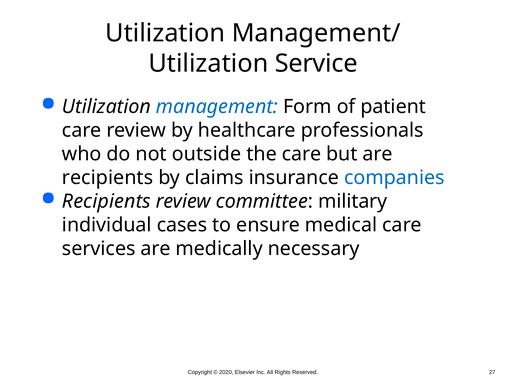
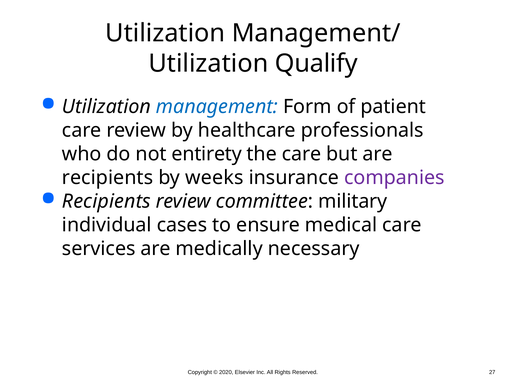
Service: Service -> Qualify
outside: outside -> entirety
claims: claims -> weeks
companies colour: blue -> purple
